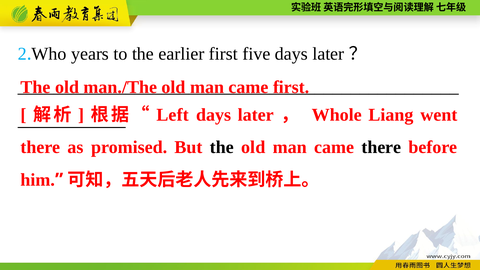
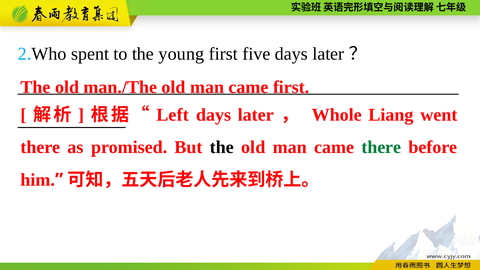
years: years -> spent
earlier: earlier -> young
there at (381, 147) colour: black -> green
